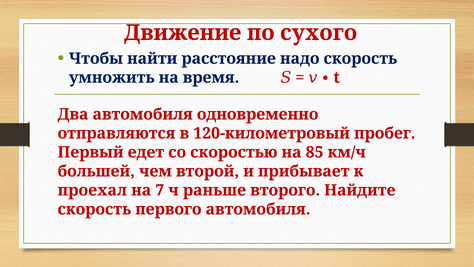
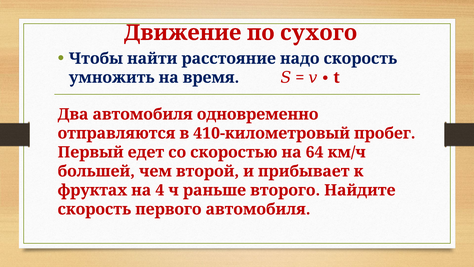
120-километровый: 120-километровый -> 410-километровый
85: 85 -> 64
проехал: проехал -> фруктах
7: 7 -> 4
